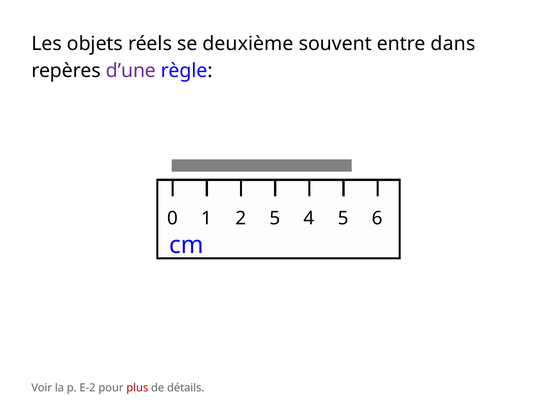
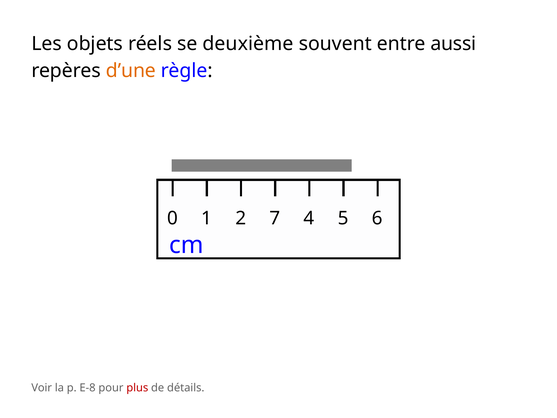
dans: dans -> aussi
d’une colour: purple -> orange
2 5: 5 -> 7
E-2: E-2 -> E-8
